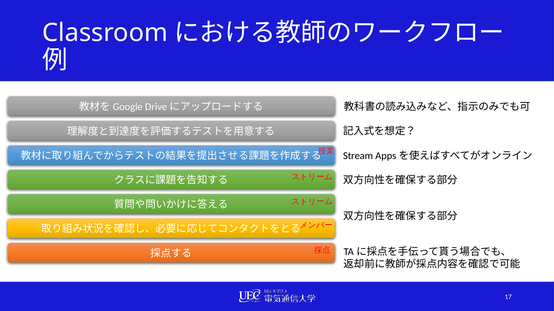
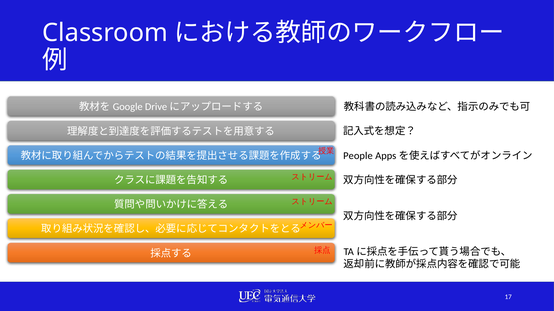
Stream: Stream -> People
